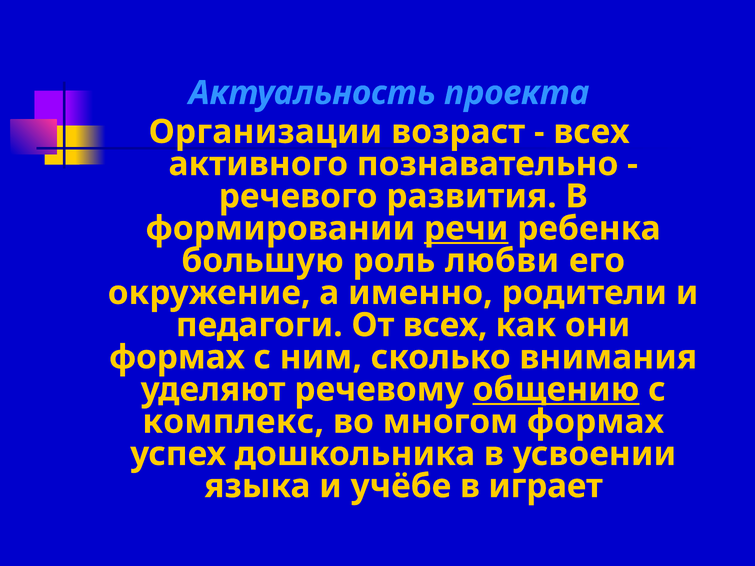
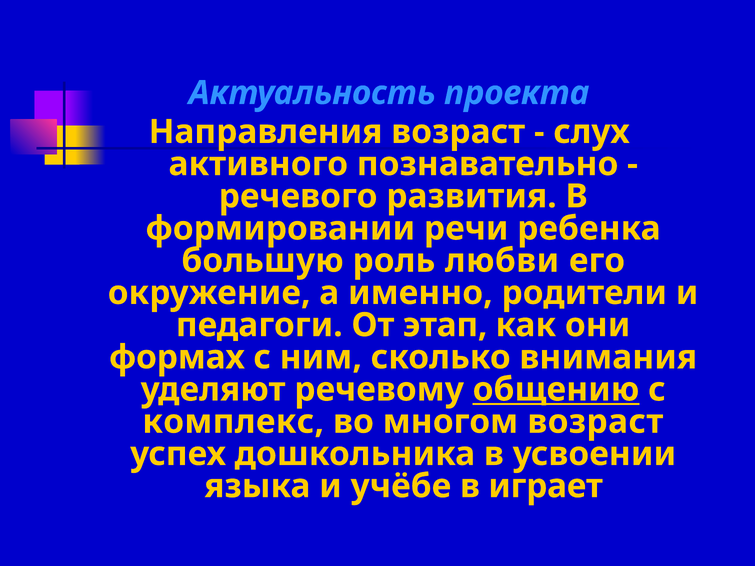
Организации: Организации -> Направления
всех at (591, 132): всех -> слух
речи underline: present -> none
От всех: всех -> этап
многом формах: формах -> возраст
